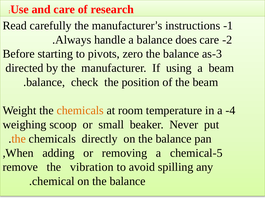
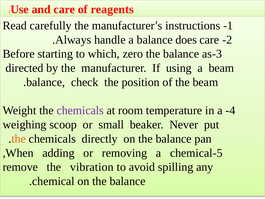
research: research -> reagents
pivots: pivots -> which
chemicals at (80, 110) colour: orange -> purple
